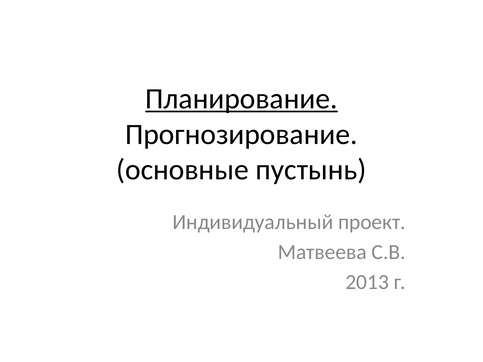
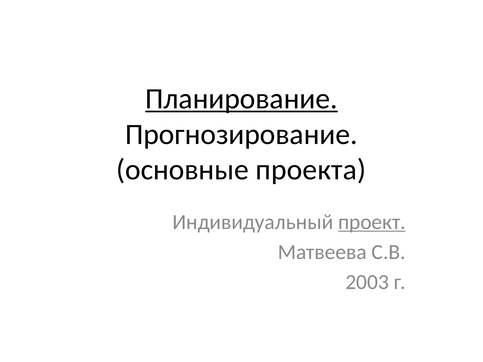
пустынь: пустынь -> проекта
проект underline: none -> present
2013: 2013 -> 2003
